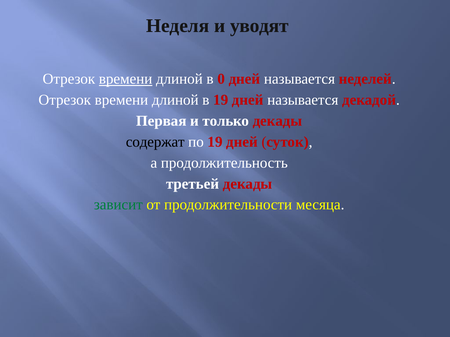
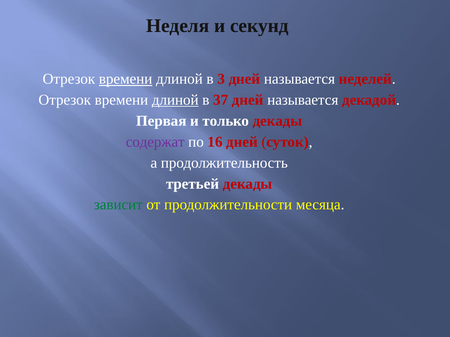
уводят: уводят -> секунд
0: 0 -> 3
длиной at (175, 100) underline: none -> present
в 19: 19 -> 37
содержат colour: black -> purple
по 19: 19 -> 16
